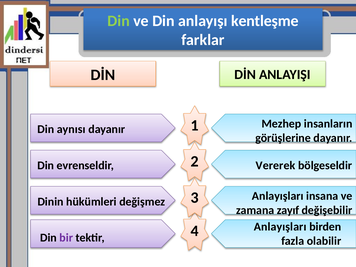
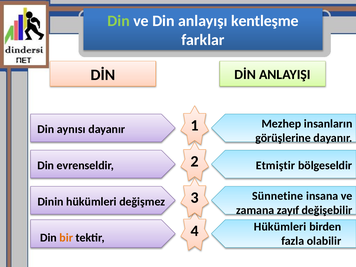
Vererek: Vererek -> Etmiştir
değişmez Anlayışları: Anlayışları -> Sünnetine
Anlayışları at (280, 227): Anlayışları -> Hükümleri
bir colour: purple -> orange
